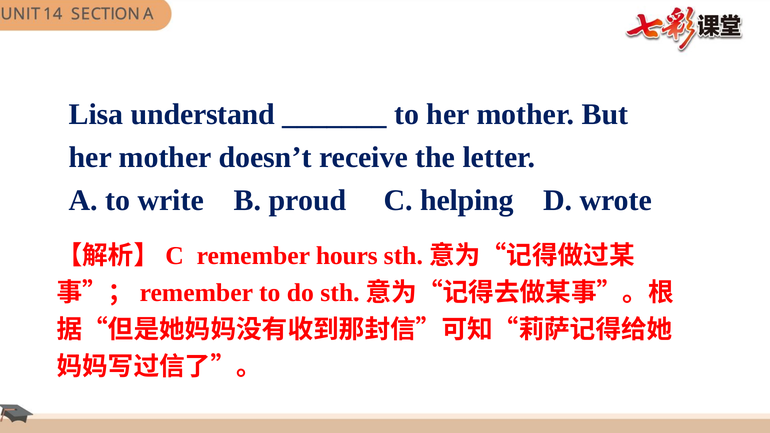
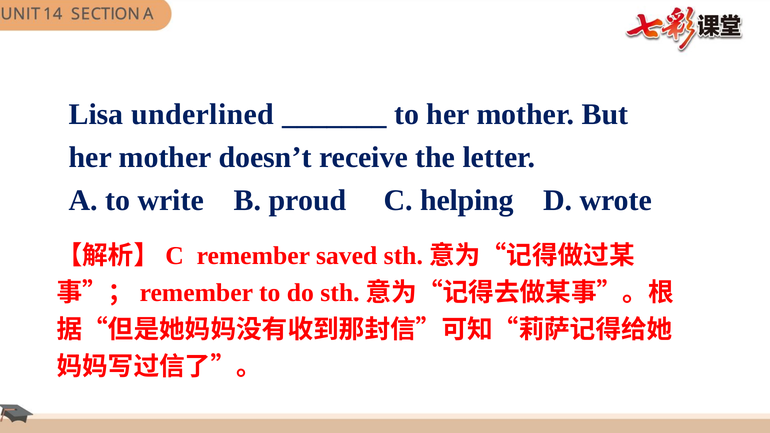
understand: understand -> underlined
hours: hours -> saved
